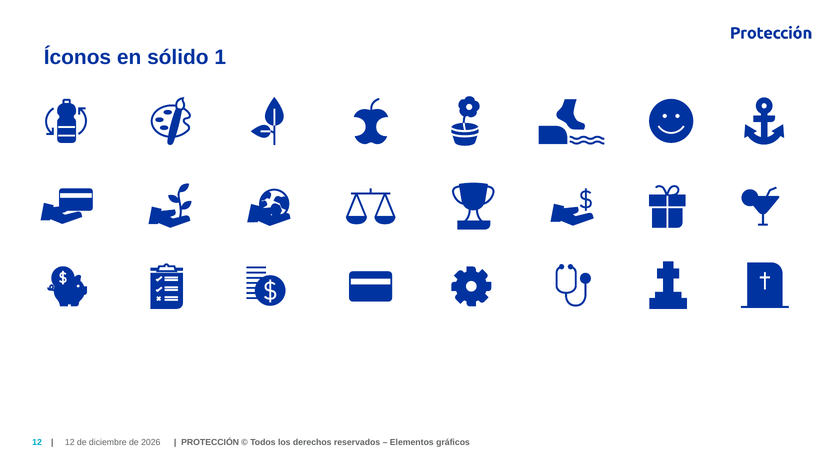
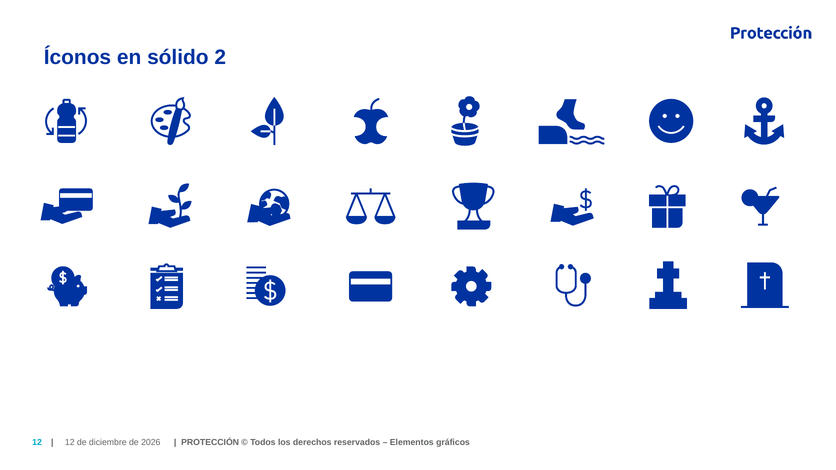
1: 1 -> 2
